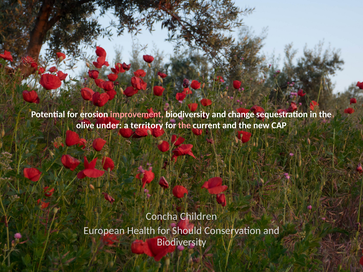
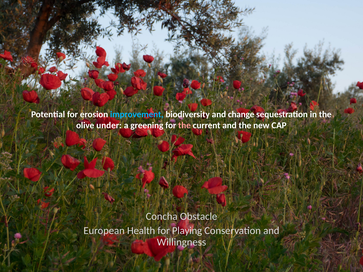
improvement colour: pink -> light blue
territory: territory -> greening
Children: Children -> Obstacle
Should: Should -> Playing
Biodiversity at (182, 242): Biodiversity -> Willingness
